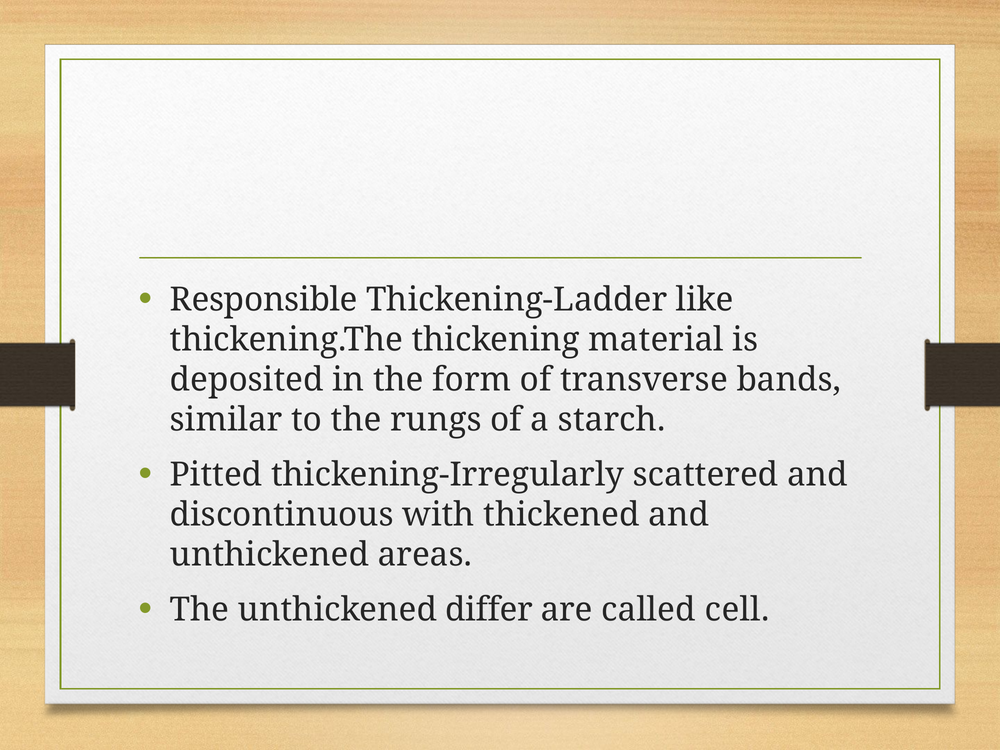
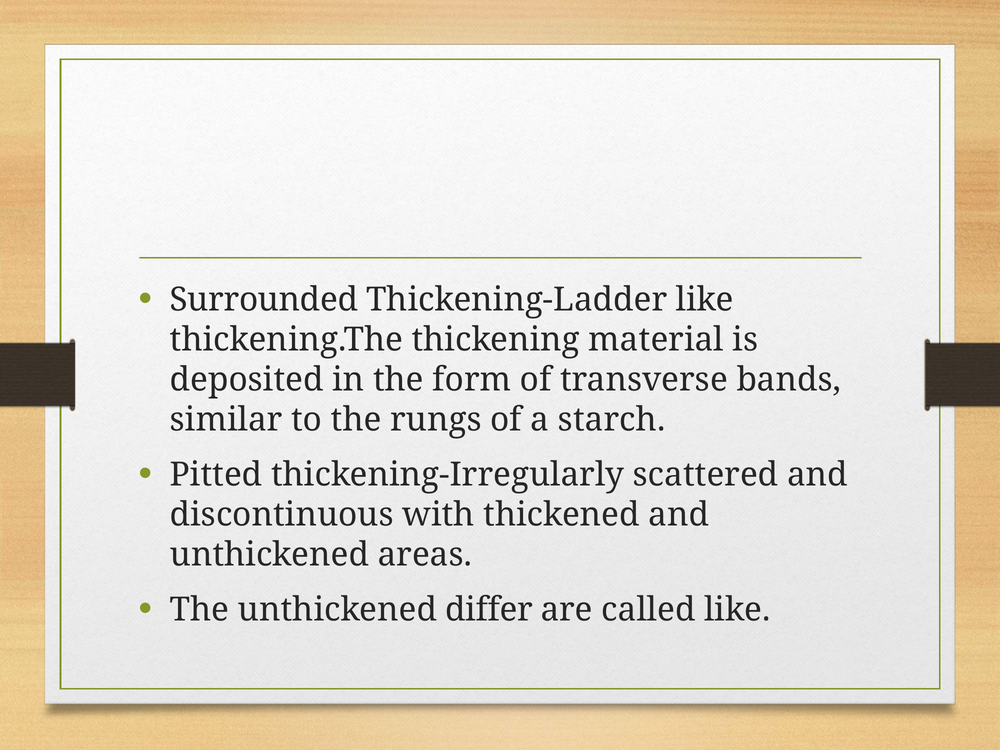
Responsible: Responsible -> Surrounded
called cell: cell -> like
